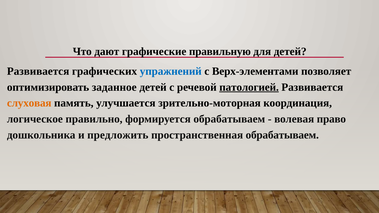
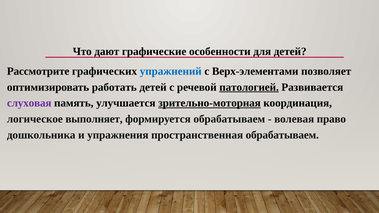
правильную: правильную -> особенности
Развивается at (38, 71): Развивается -> Рассмотрите
заданное: заданное -> работать
слуховая colour: orange -> purple
зрительно-моторная underline: none -> present
правильно: правильно -> выполняет
предложить: предложить -> упражнения
